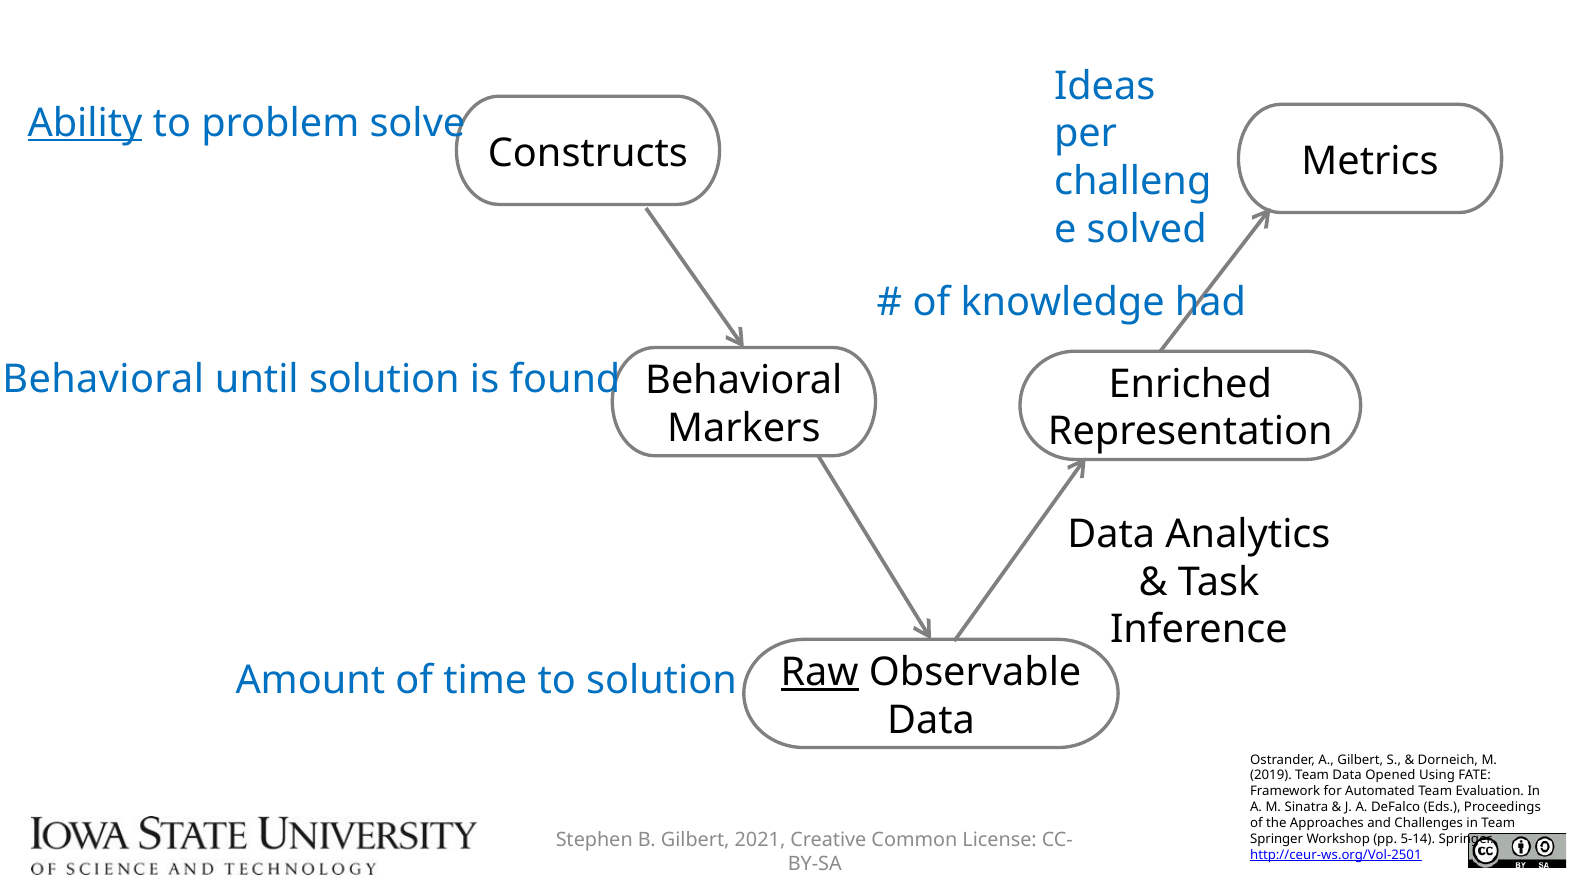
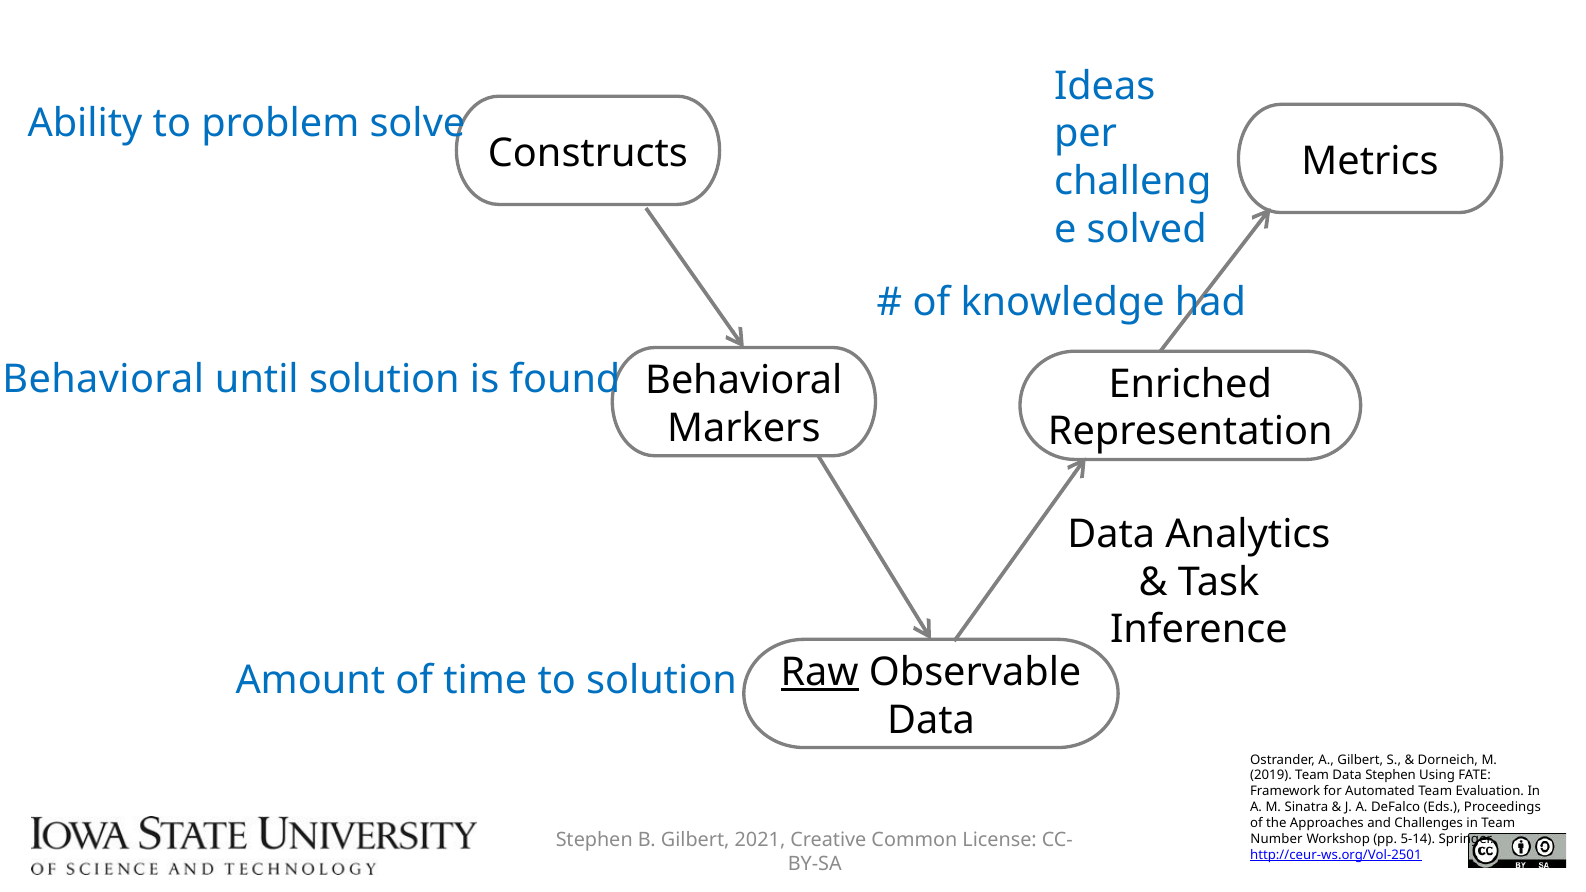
Ability underline: present -> none
Data Opened: Opened -> Stephen
Springer at (1277, 839): Springer -> Number
